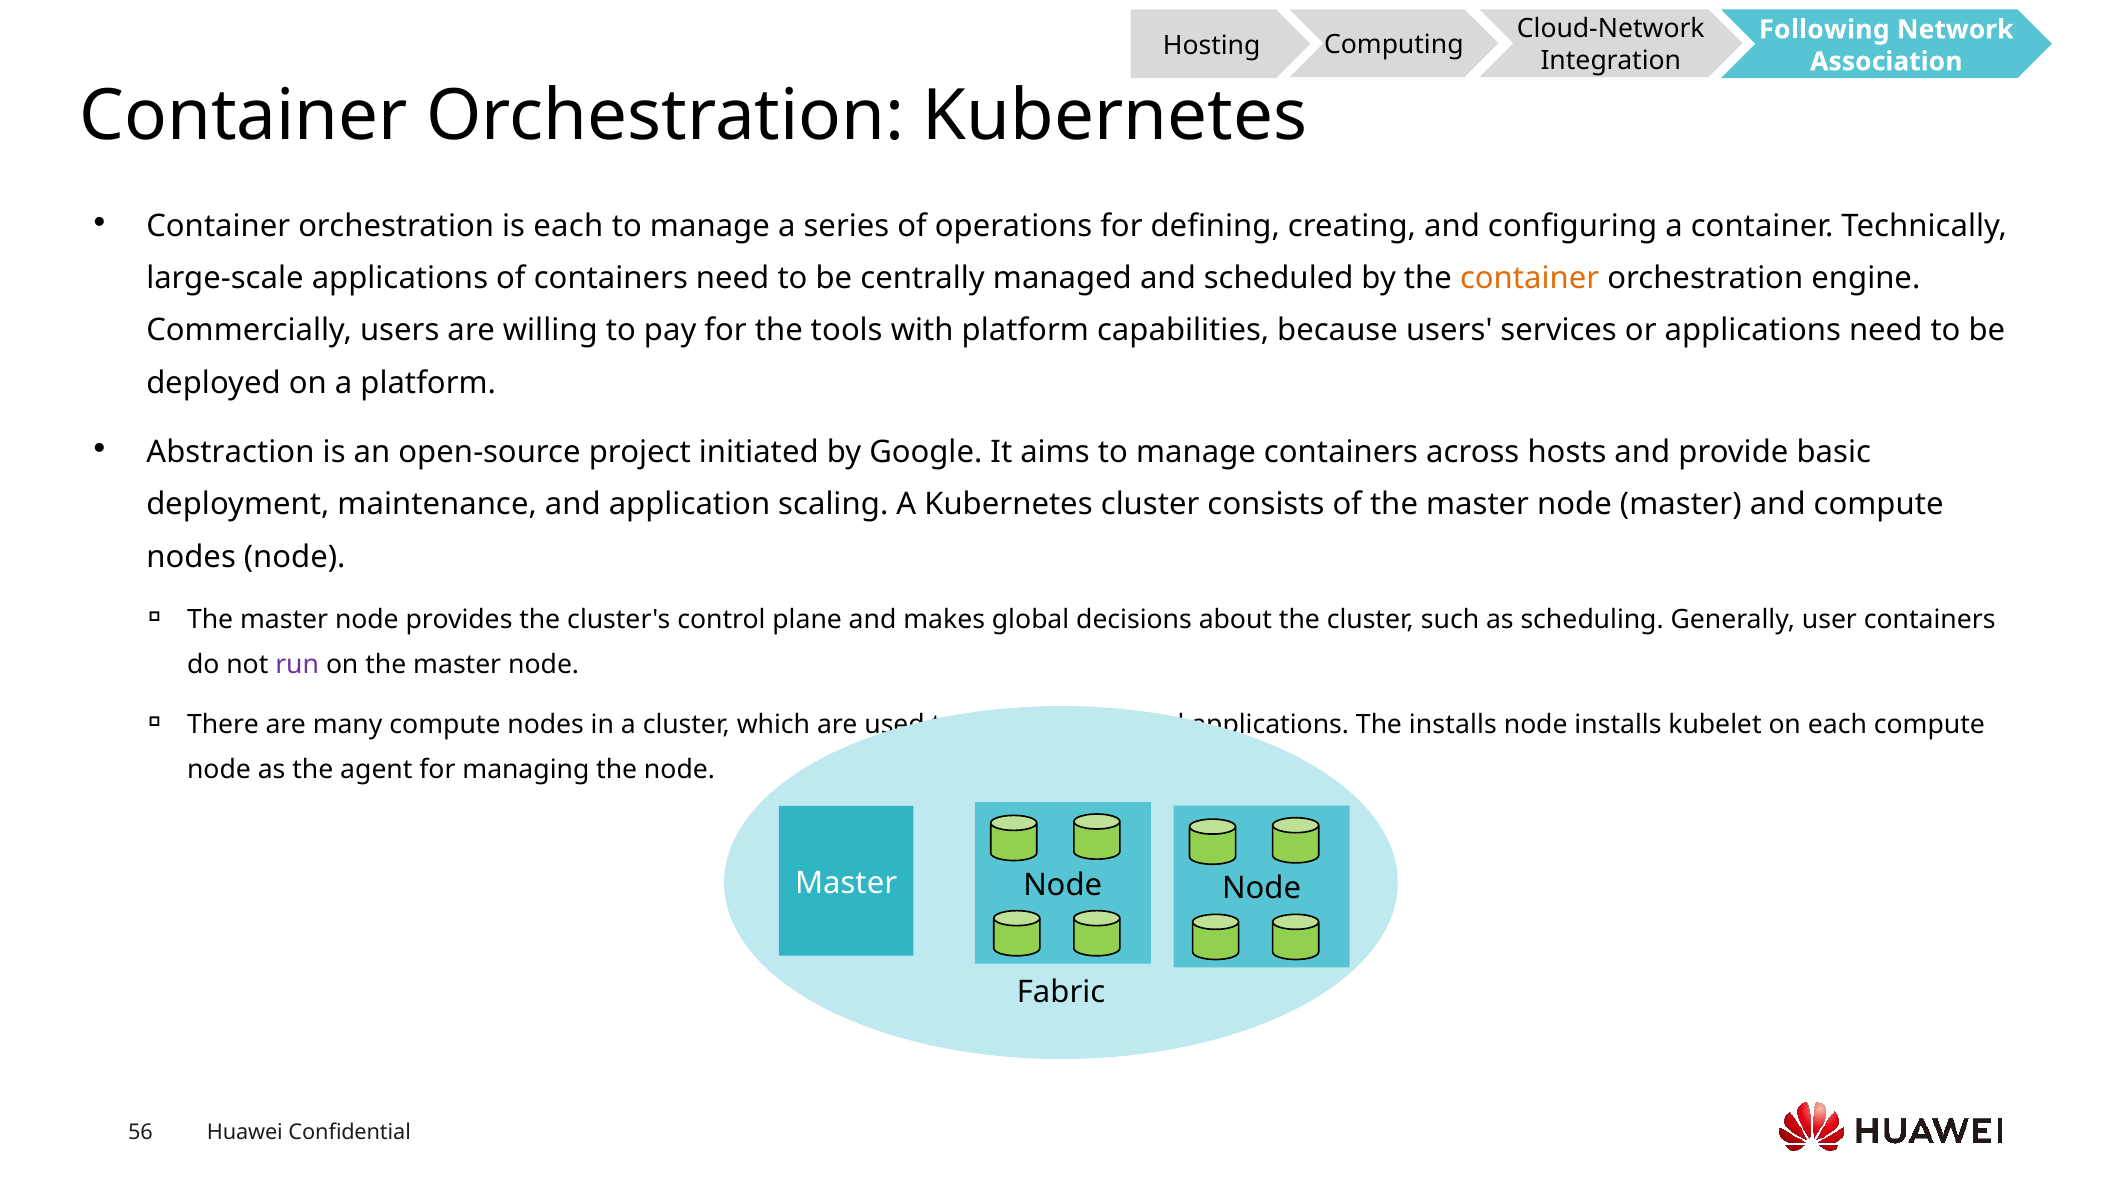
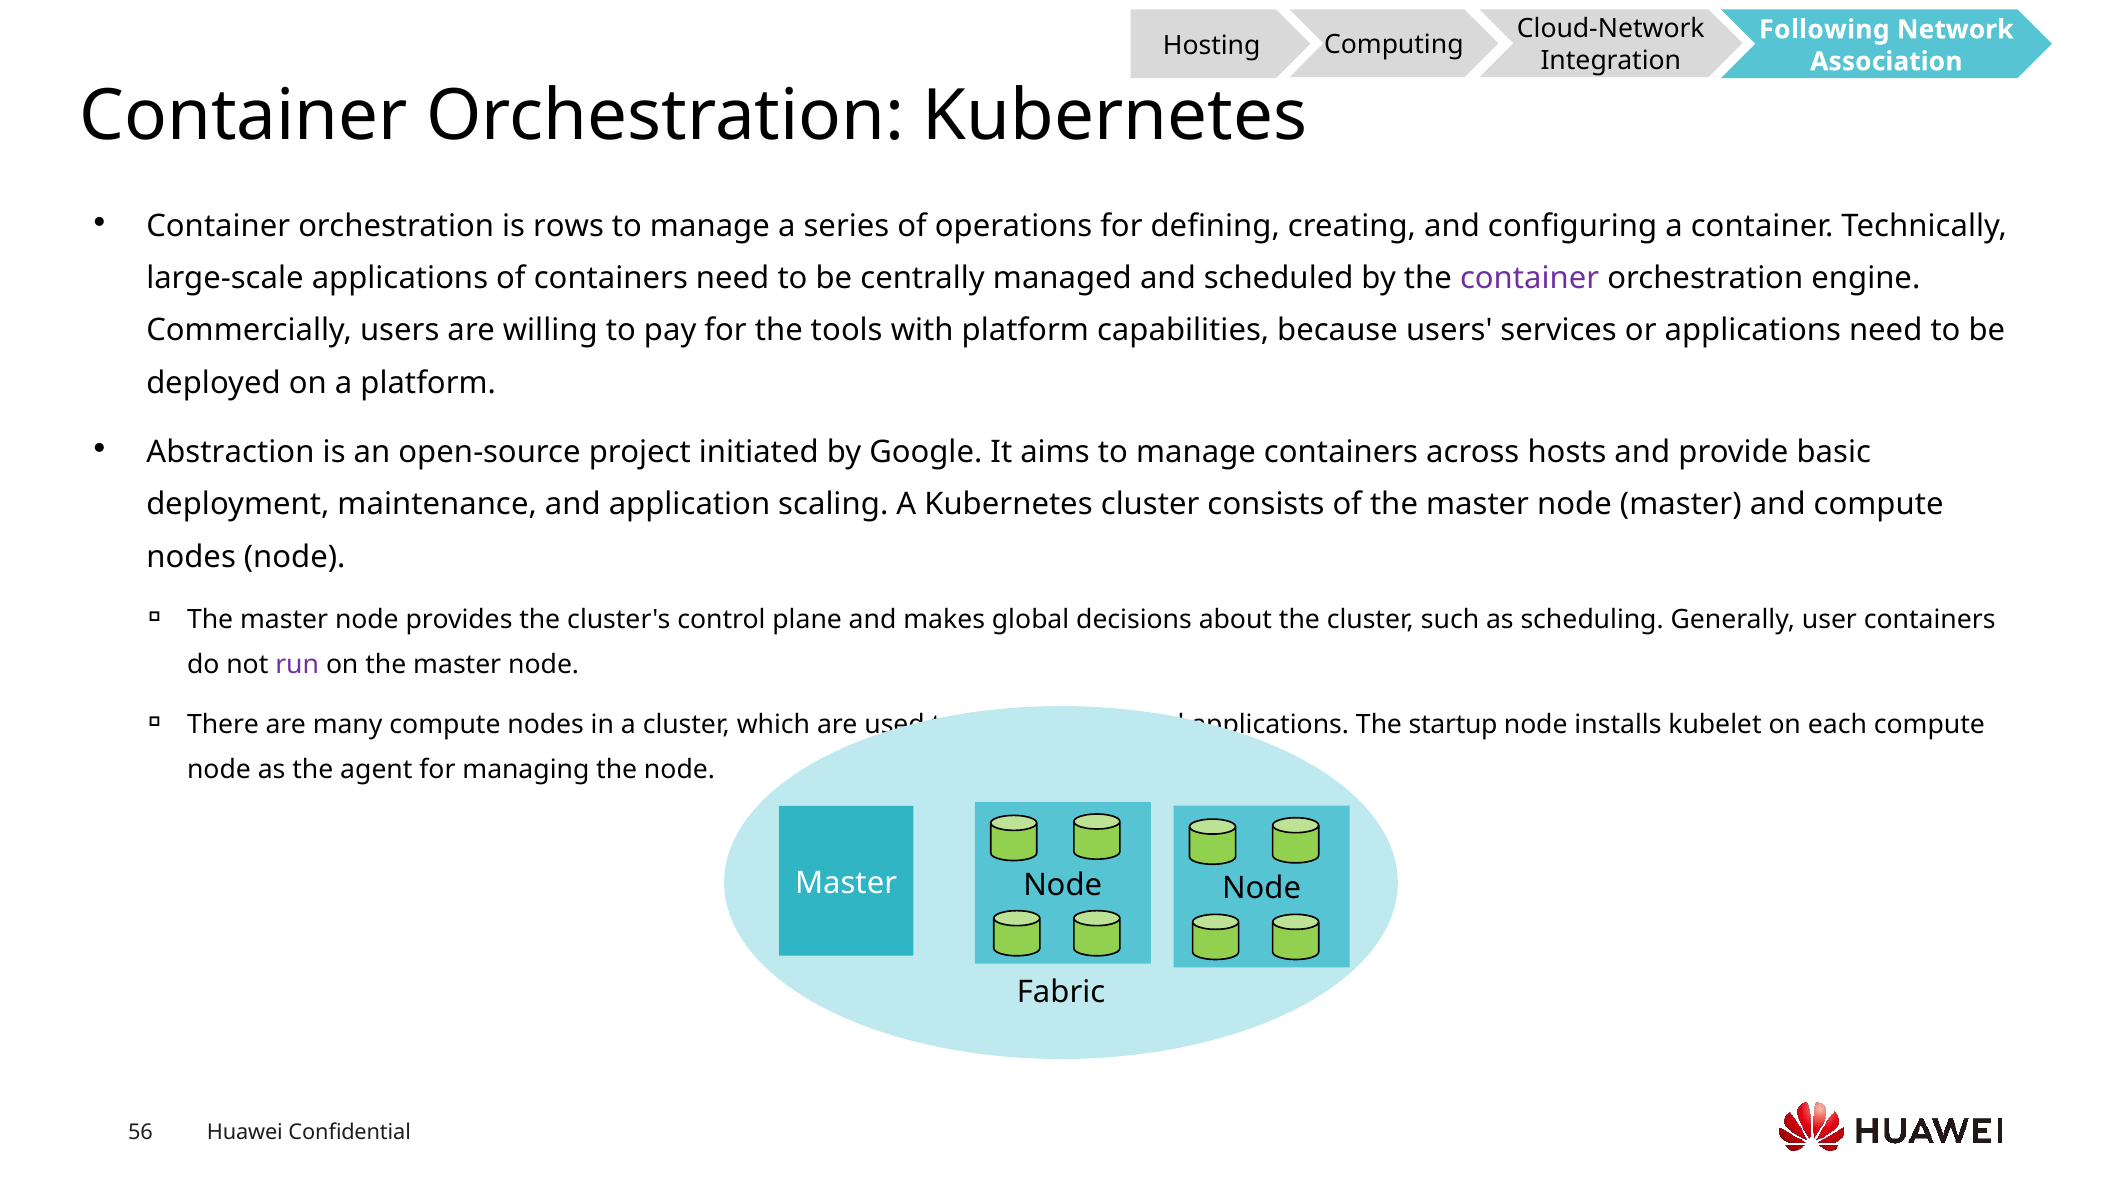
is each: each -> rows
container at (1530, 279) colour: orange -> purple
installs at (1453, 725): installs -> startup
